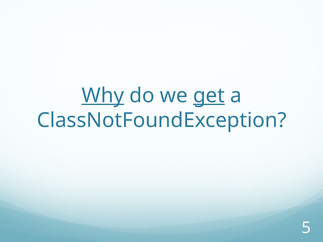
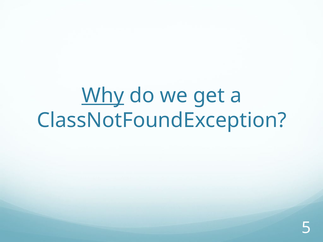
get underline: present -> none
